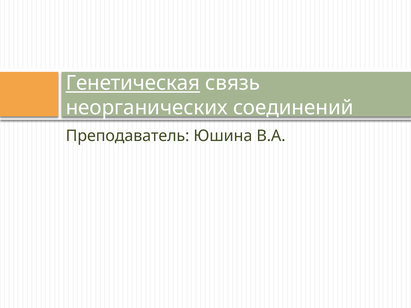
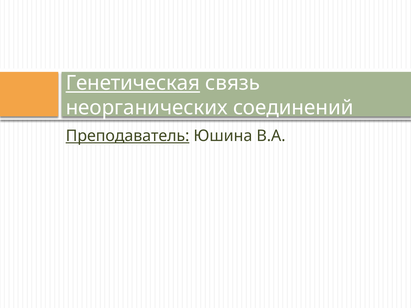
Преподаватель underline: none -> present
